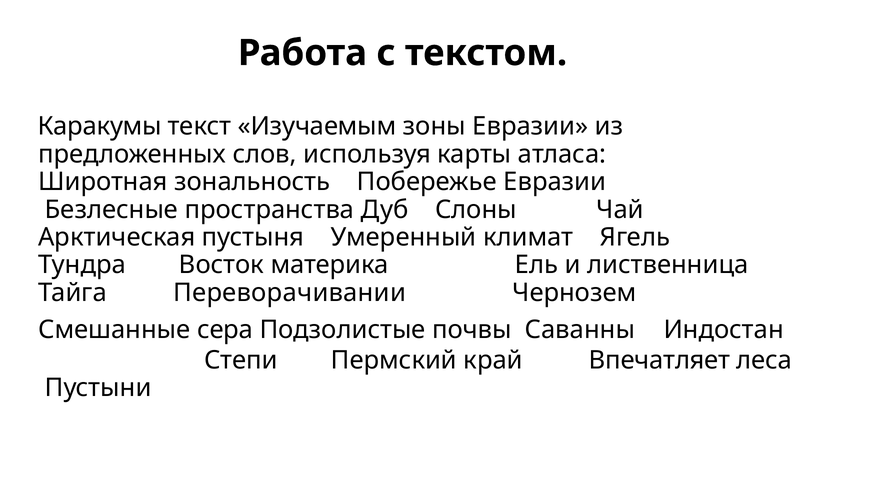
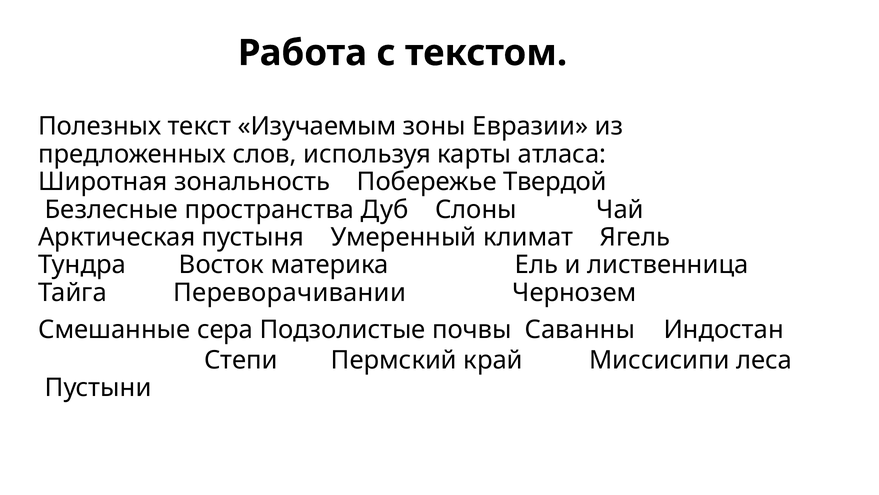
Каракумы: Каракумы -> Полезных
Побережье Евразии: Евразии -> Твердой
Впечатляет: Впечатляет -> Миссисипи
